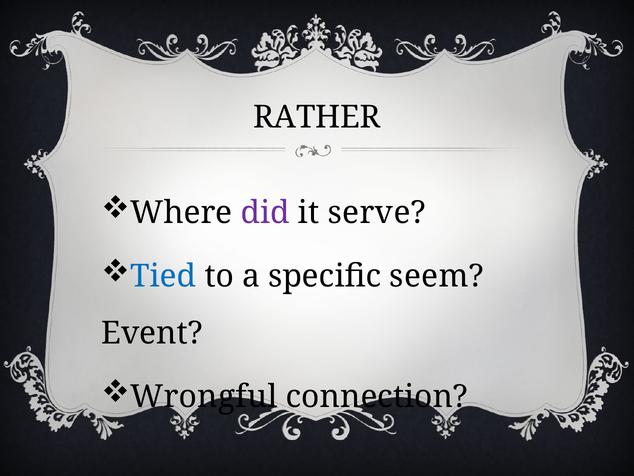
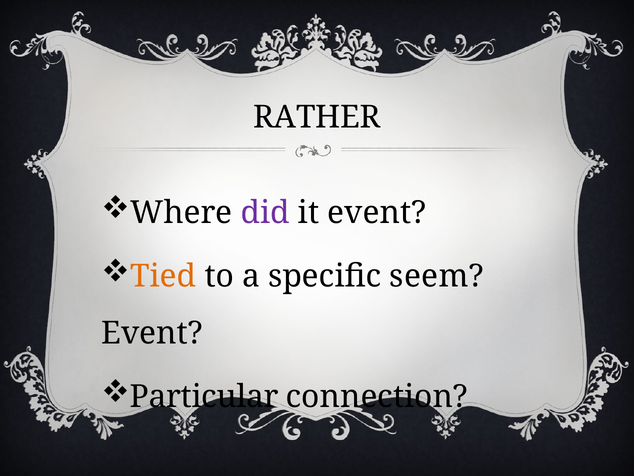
it serve: serve -> event
Tied colour: blue -> orange
Wrongful: Wrongful -> Particular
